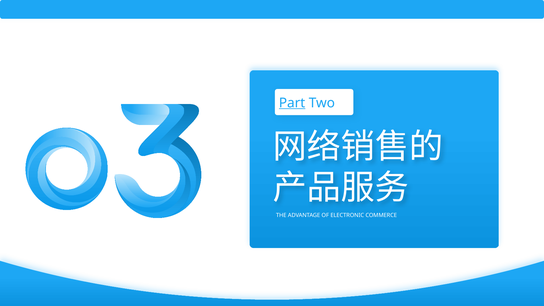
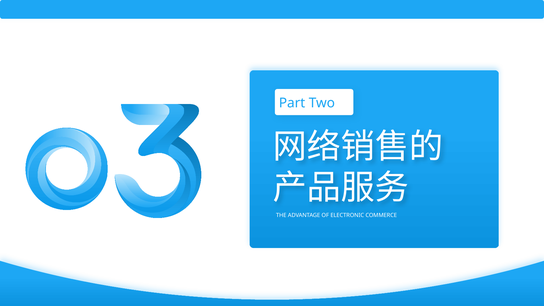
Part underline: present -> none
